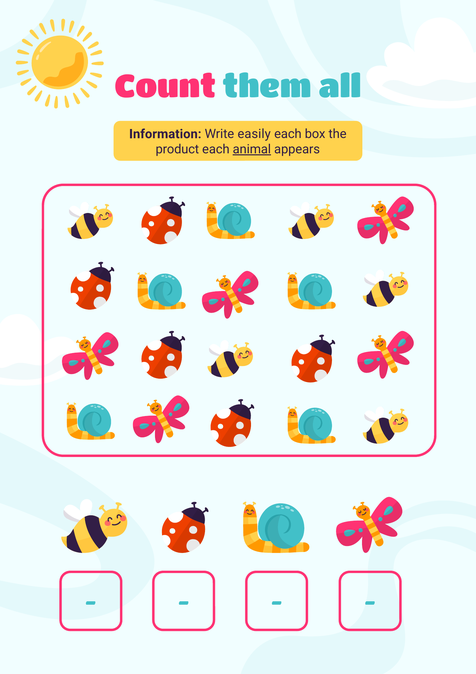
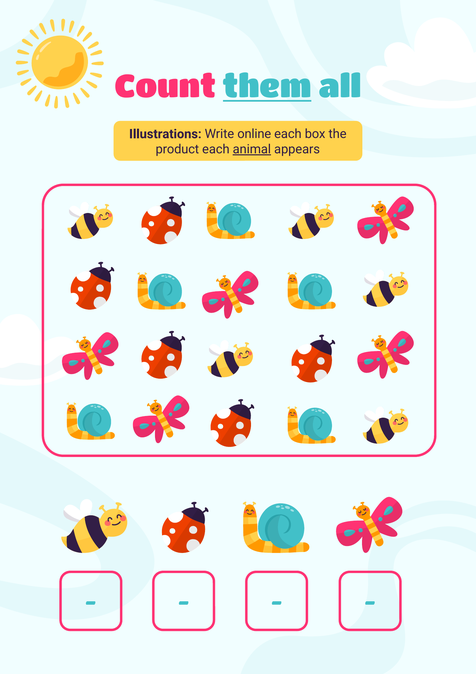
them underline: none -> present
Information: Information -> Illustrations
easily: easily -> online
